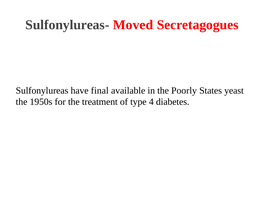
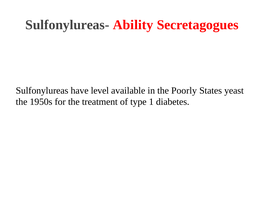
Moved: Moved -> Ability
final: final -> level
4: 4 -> 1
